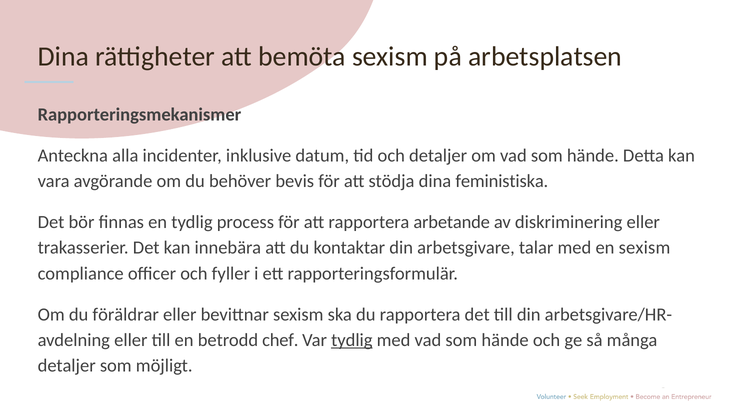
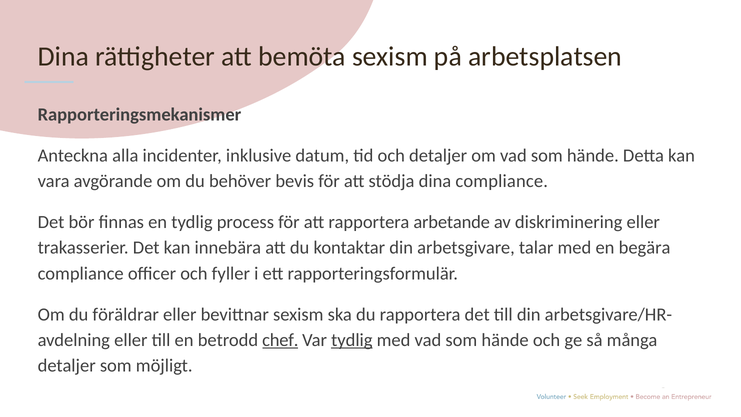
dina feministiska: feministiska -> compliance
en sexism: sexism -> begära
chef underline: none -> present
